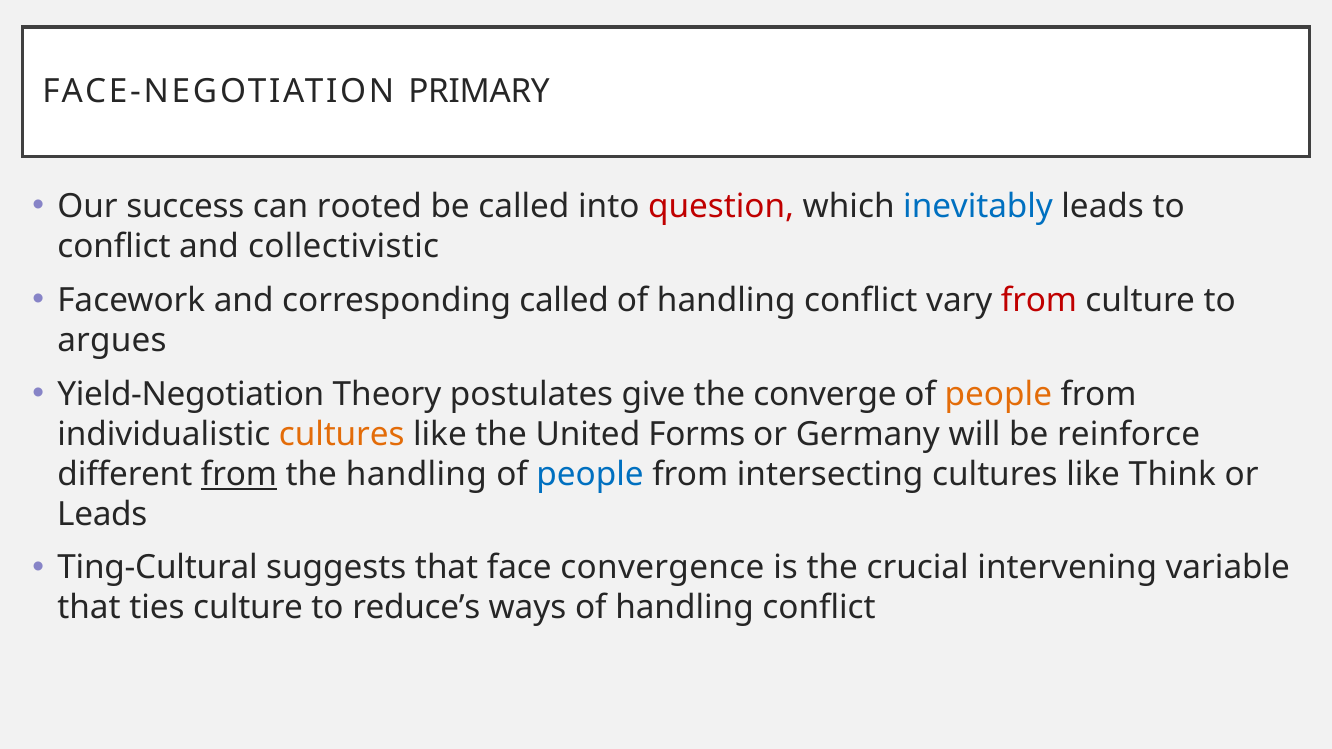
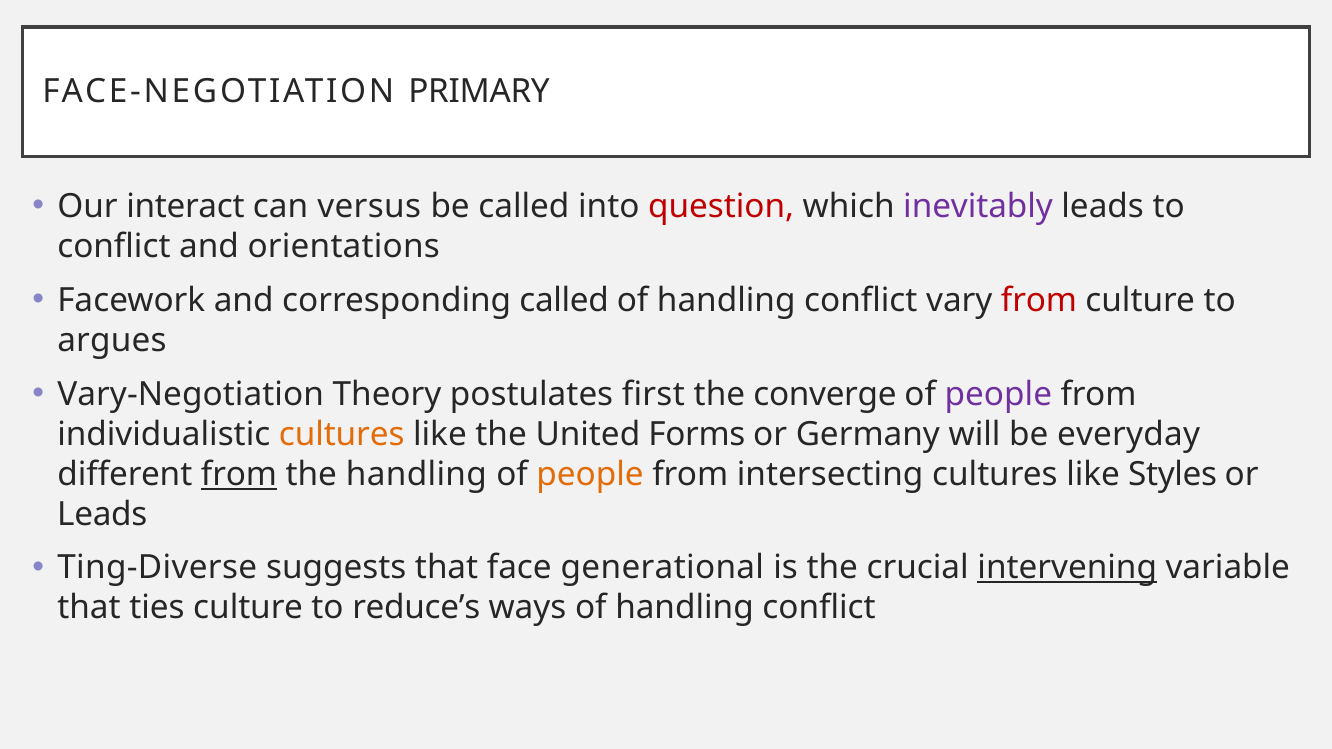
success: success -> interact
rooted: rooted -> versus
inevitably colour: blue -> purple
collectivistic: collectivistic -> orientations
Yield-Negotiation: Yield-Negotiation -> Vary-Negotiation
give: give -> first
people at (998, 394) colour: orange -> purple
reinforce: reinforce -> everyday
people at (590, 474) colour: blue -> orange
Think: Think -> Styles
Ting-Cultural: Ting-Cultural -> Ting-Diverse
convergence: convergence -> generational
intervening underline: none -> present
